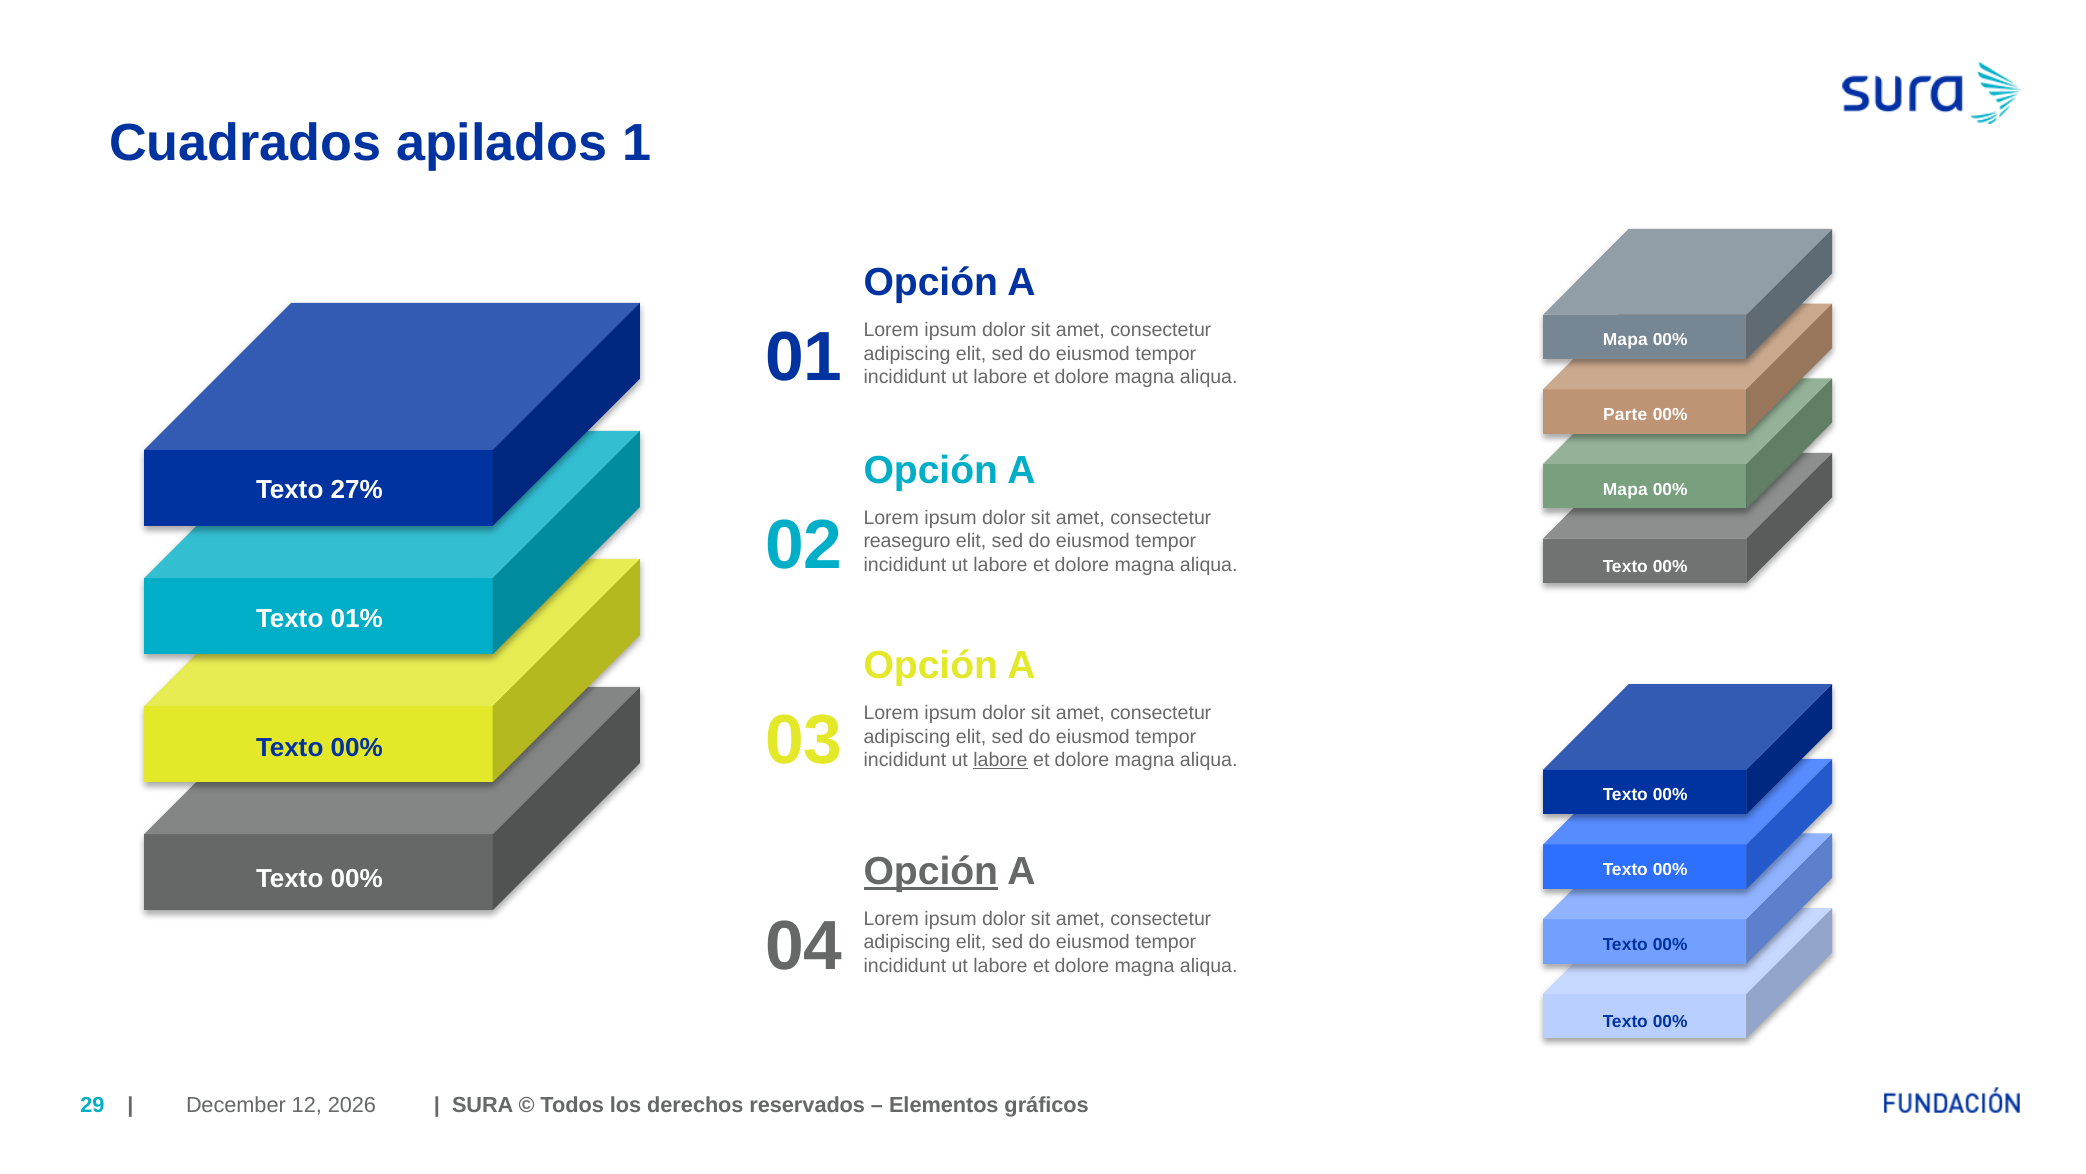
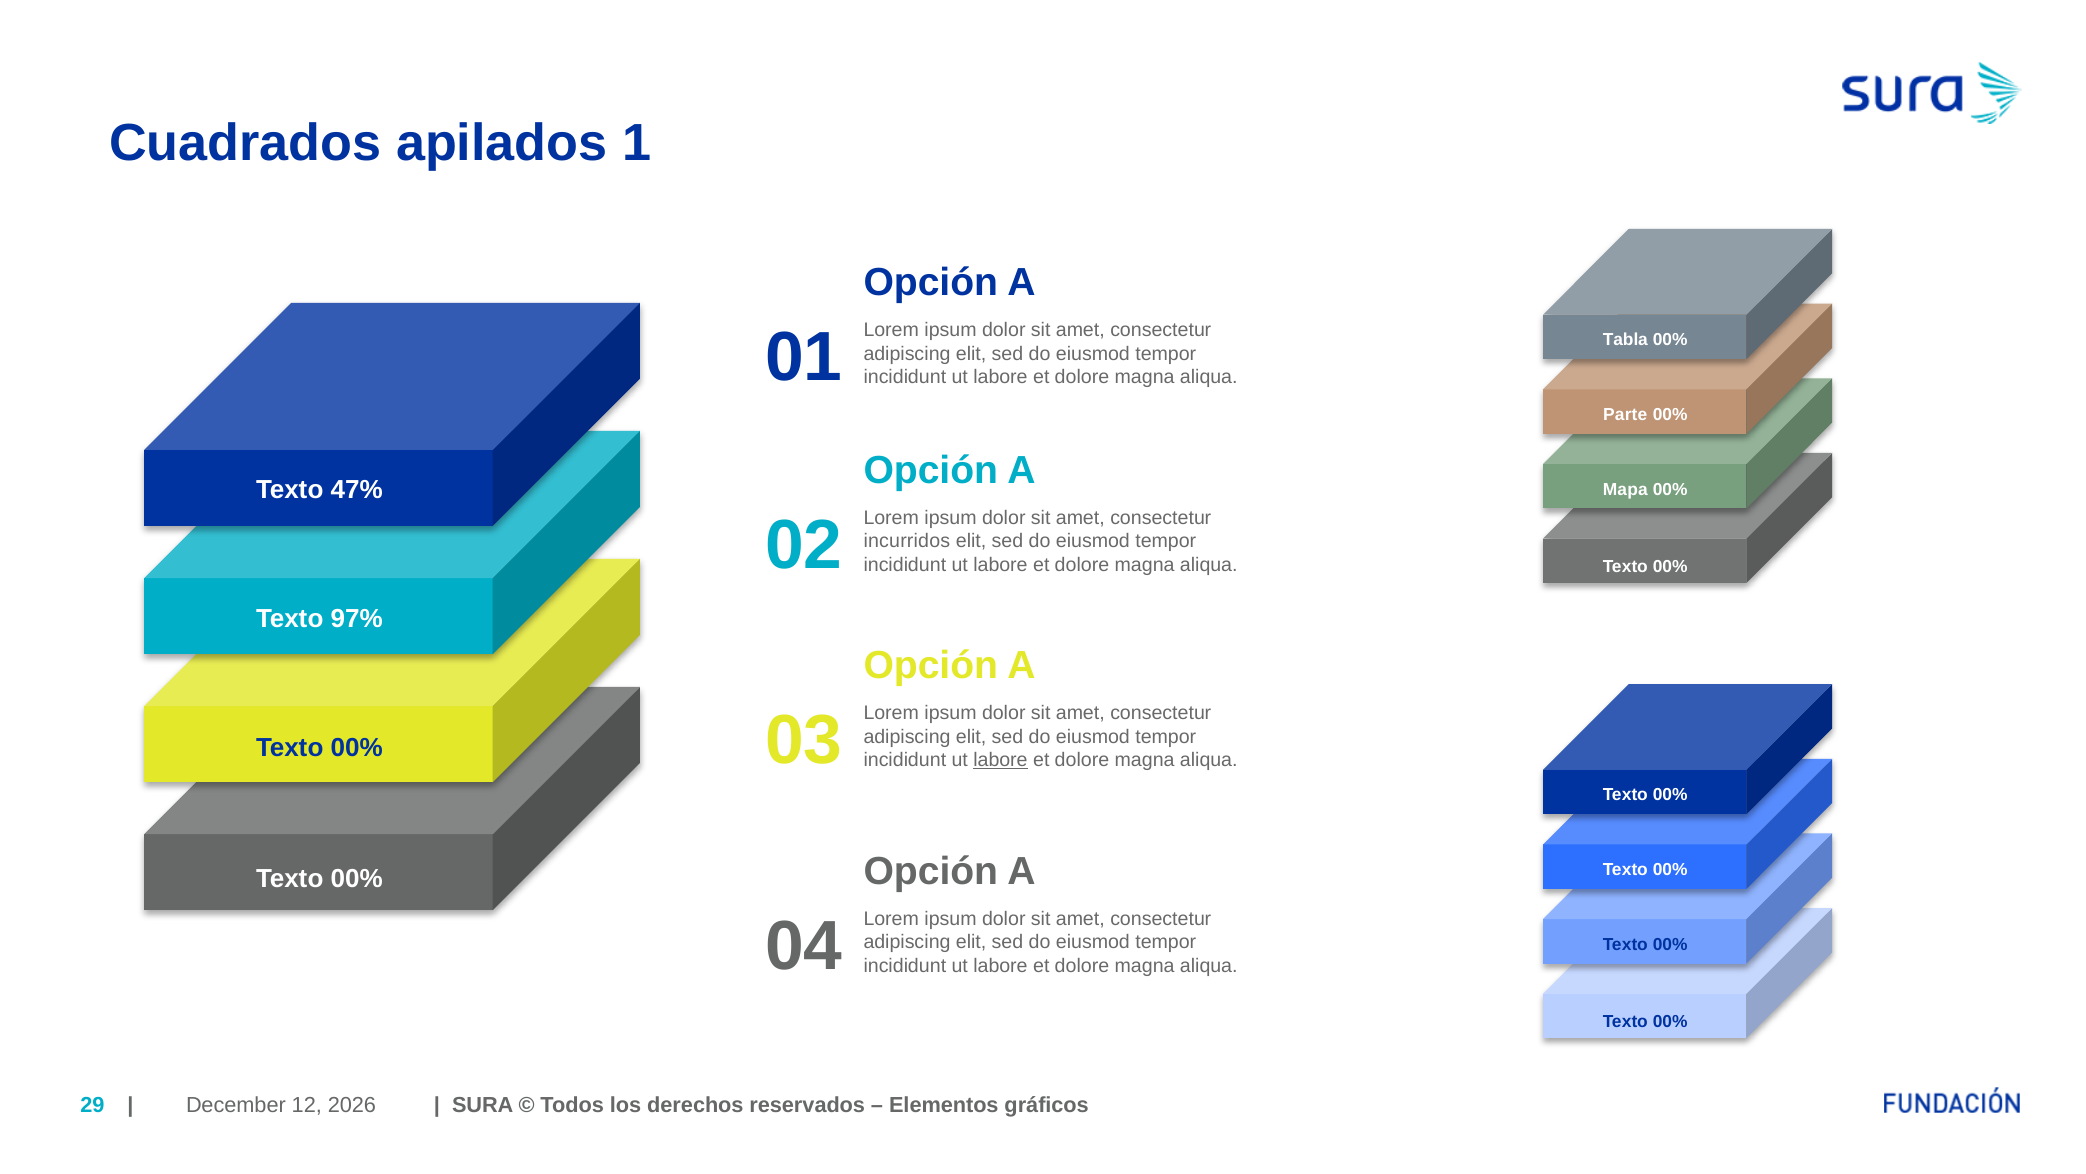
Mapa at (1625, 339): Mapa -> Tabla
27%: 27% -> 47%
reaseguro: reaseguro -> incurridos
01%: 01% -> 97%
Opción at (931, 871) underline: present -> none
